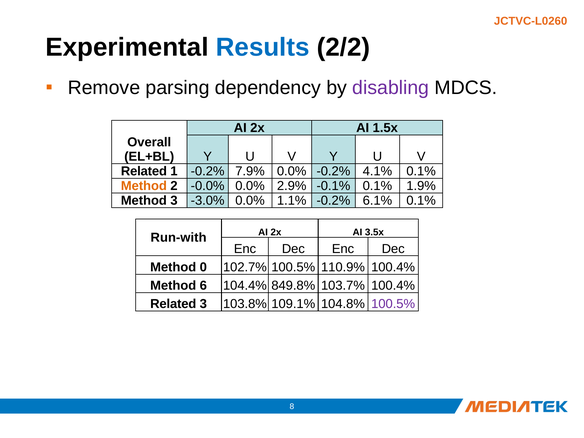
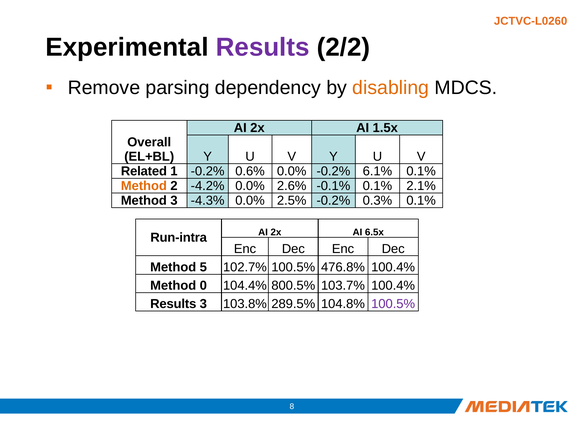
Results at (263, 47) colour: blue -> purple
disabling colour: purple -> orange
7.9%: 7.9% -> 0.6%
4.1%: 4.1% -> 6.1%
-0.0%: -0.0% -> -4.2%
2.9%: 2.9% -> 2.6%
1.9%: 1.9% -> 2.1%
-3.0%: -3.0% -> -4.3%
1.1%: 1.1% -> 2.5%
6.1%: 6.1% -> 0.3%
Run-with: Run-with -> Run-intra
3.5x: 3.5x -> 6.5x
0: 0 -> 5
110.9%: 110.9% -> 476.8%
6: 6 -> 0
849.8%: 849.8% -> 800.5%
Related at (173, 304): Related -> Results
109.1%: 109.1% -> 289.5%
